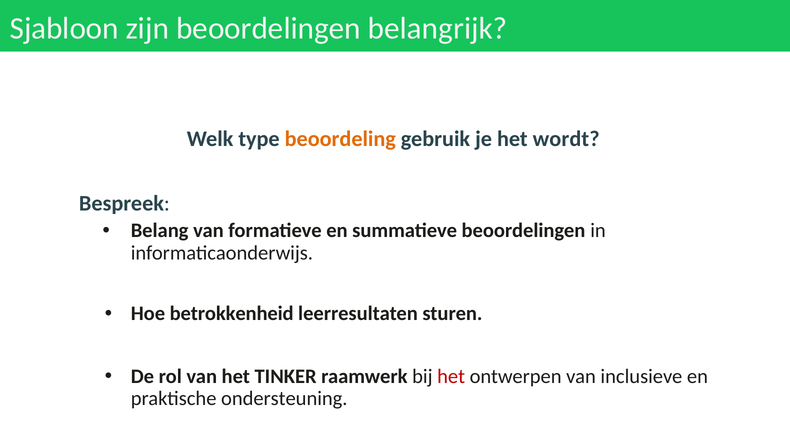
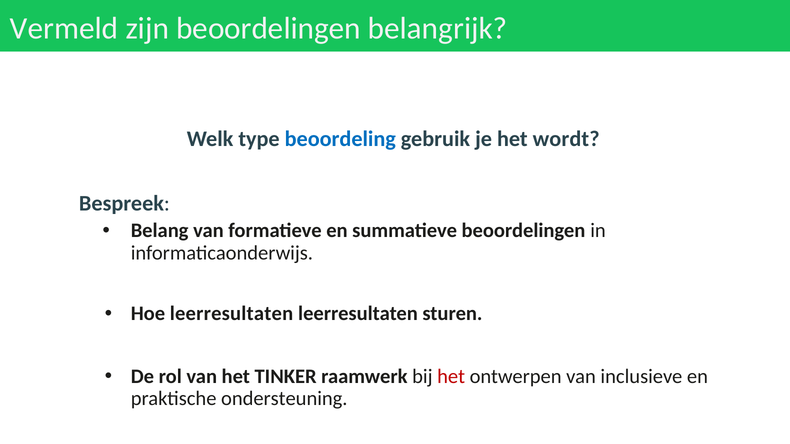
Sjabloon: Sjabloon -> Vermeld
beoordeling colour: orange -> blue
Hoe betrokkenheid: betrokkenheid -> leerresultaten
